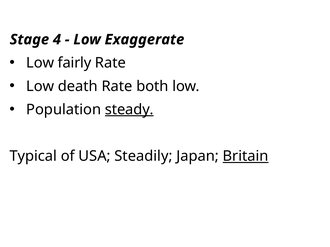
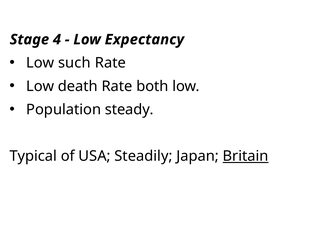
Exaggerate: Exaggerate -> Expectancy
fairly: fairly -> such
steady underline: present -> none
